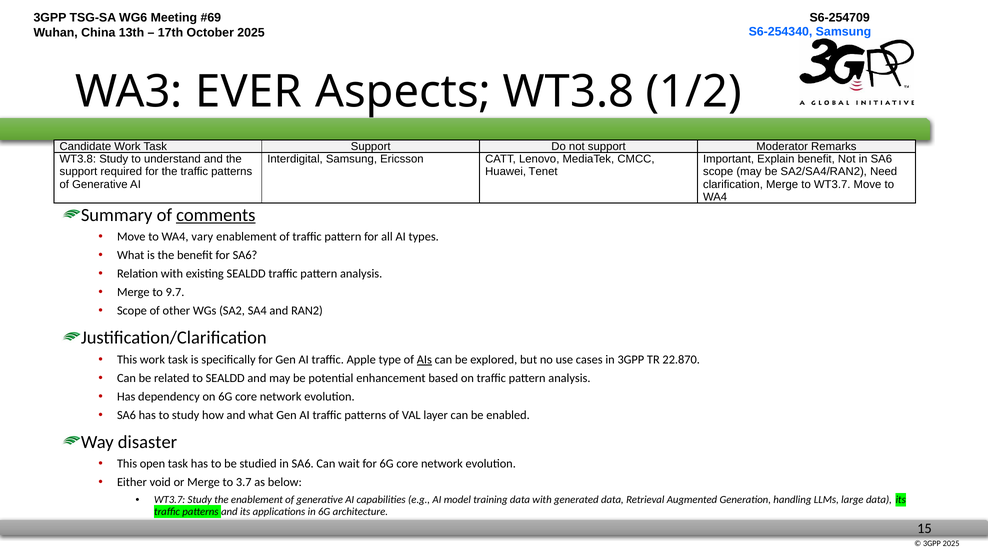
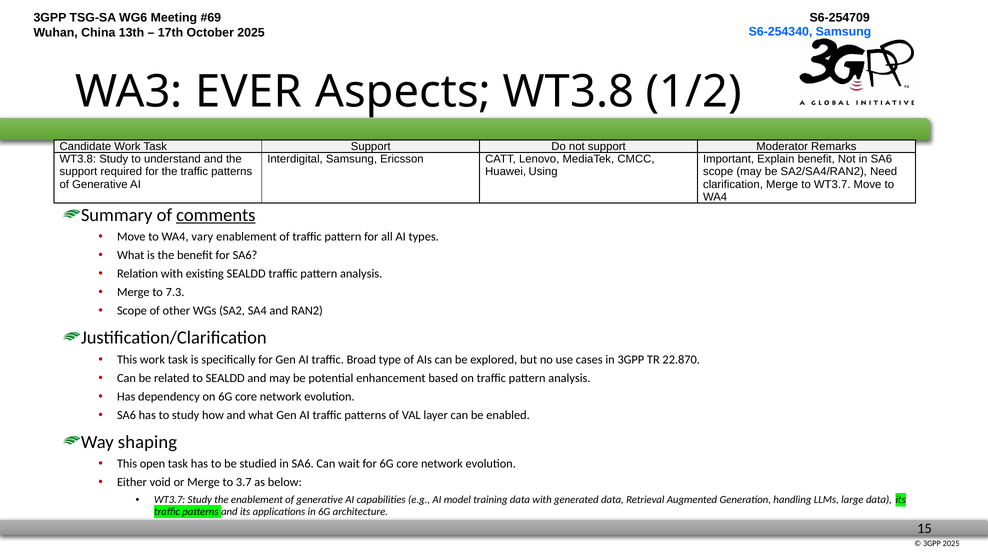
Tenet: Tenet -> Using
9.7: 9.7 -> 7.3
Apple: Apple -> Broad
AIs underline: present -> none
disaster: disaster -> shaping
